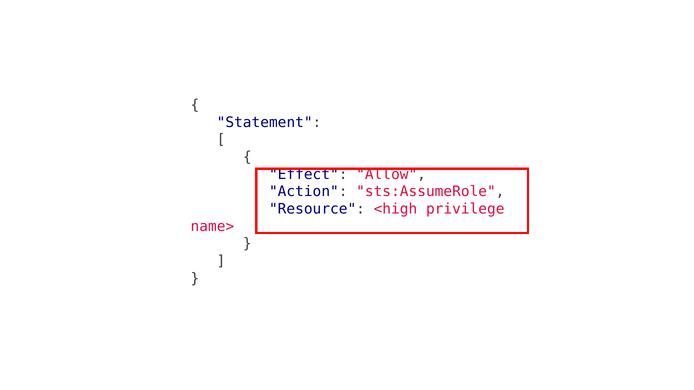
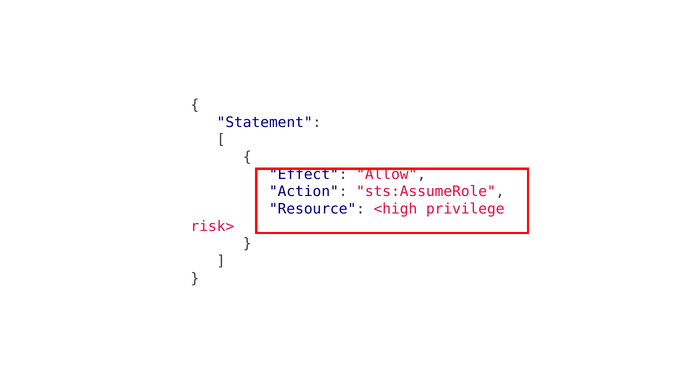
name>: name> -> risk>
